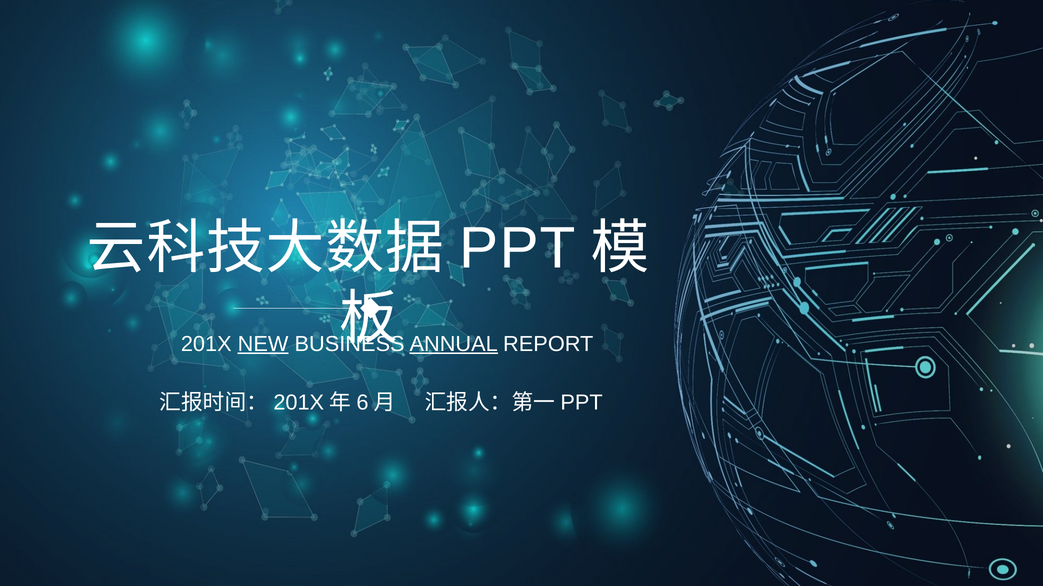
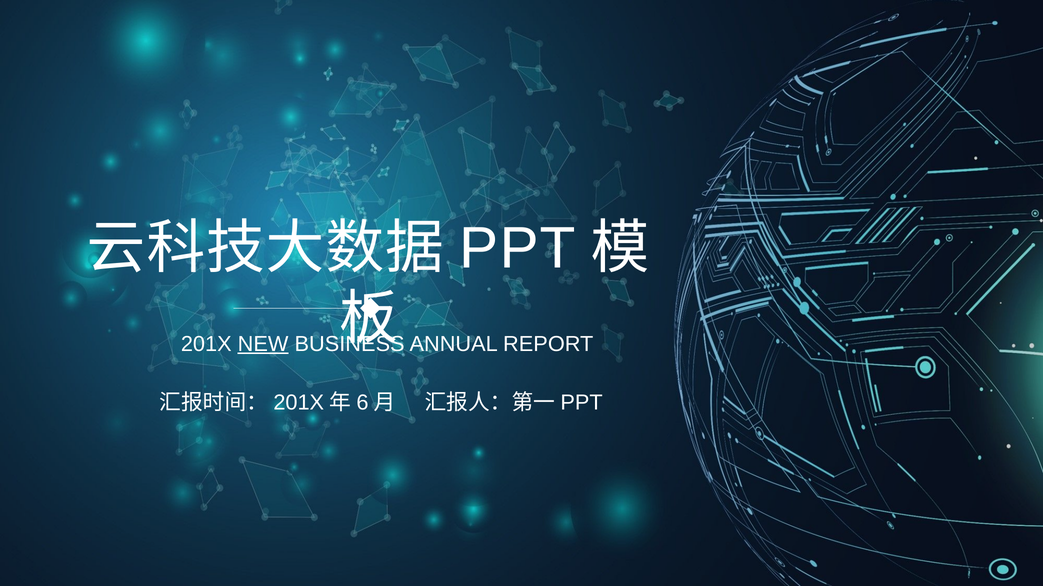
ANNUAL underline: present -> none
